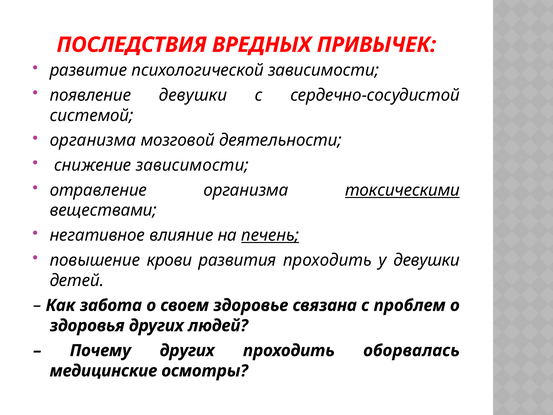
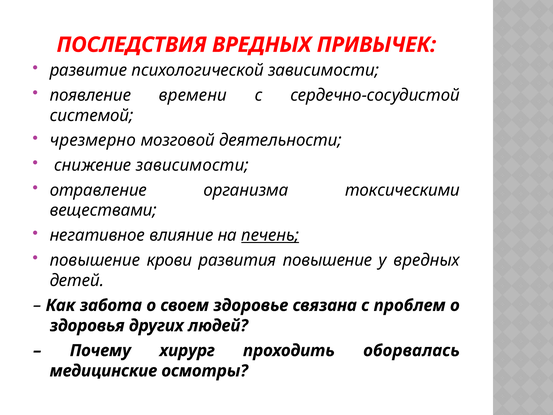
появление девушки: девушки -> времени
организма at (93, 140): организма -> чрезмерно
токсическими underline: present -> none
развития проходить: проходить -> повышение
у девушки: девушки -> вредных
Почему других: других -> хирург
